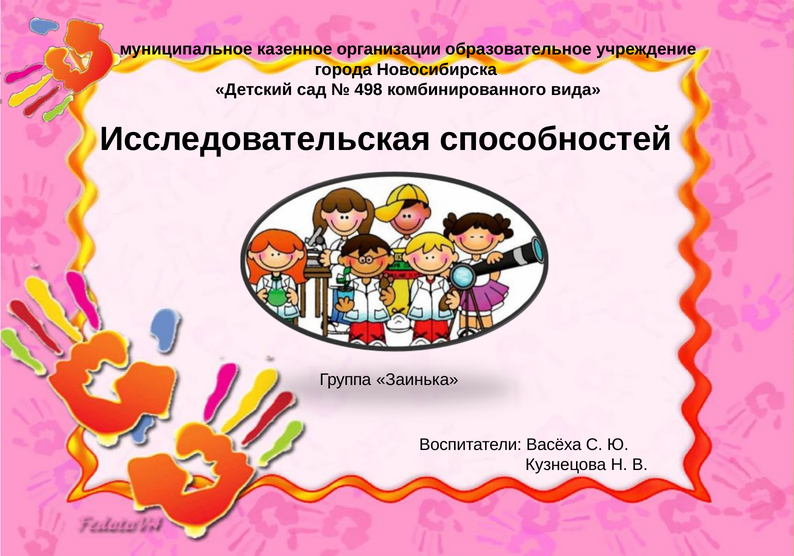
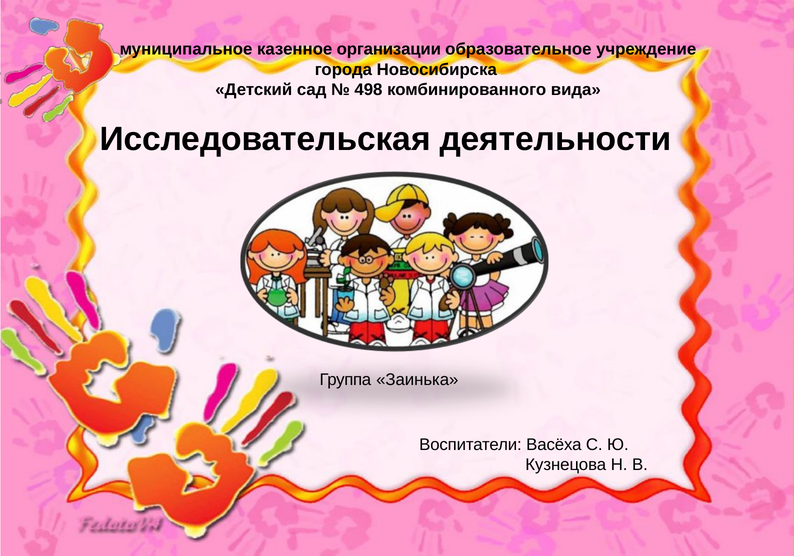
способностей: способностей -> деятельности
